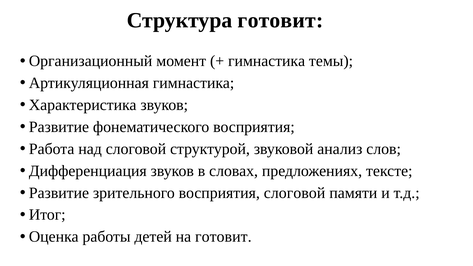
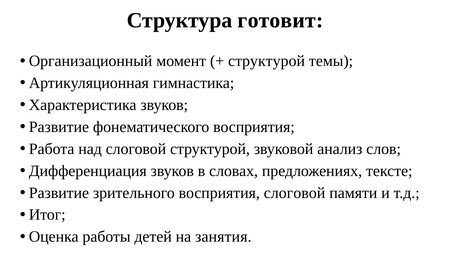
гимнастика at (267, 61): гимнастика -> структурой
на готовит: готовит -> занятия
